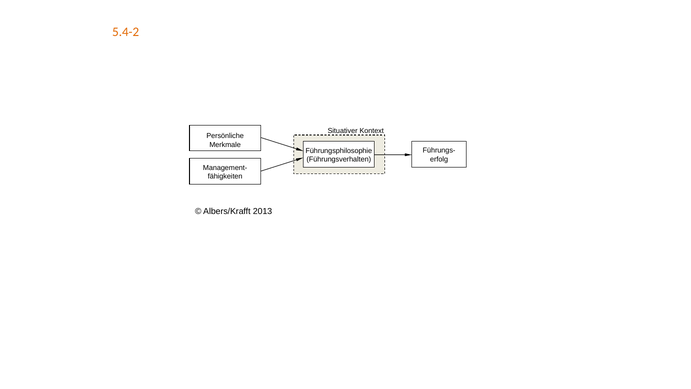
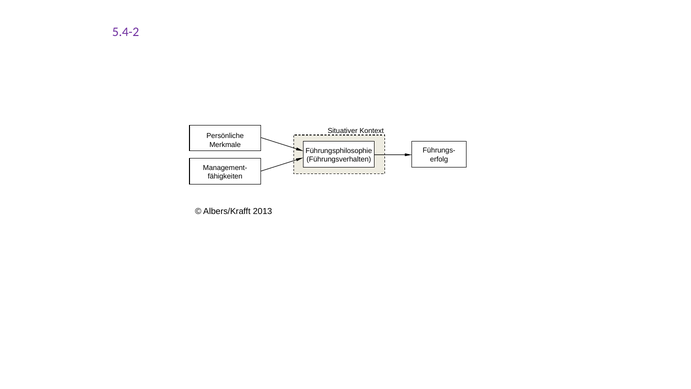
5.4-2 colour: orange -> purple
